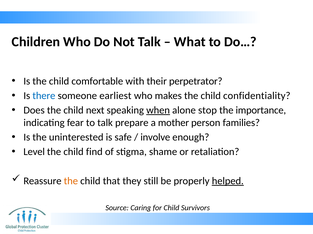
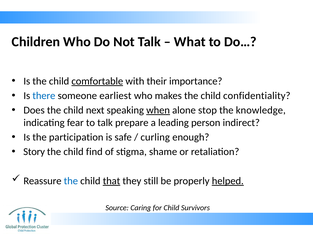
comfortable underline: none -> present
perpetrator: perpetrator -> importance
importance: importance -> knowledge
mother: mother -> leading
families: families -> indirect
uninterested: uninterested -> participation
involve: involve -> curling
Level: Level -> Story
the at (71, 181) colour: orange -> blue
that underline: none -> present
